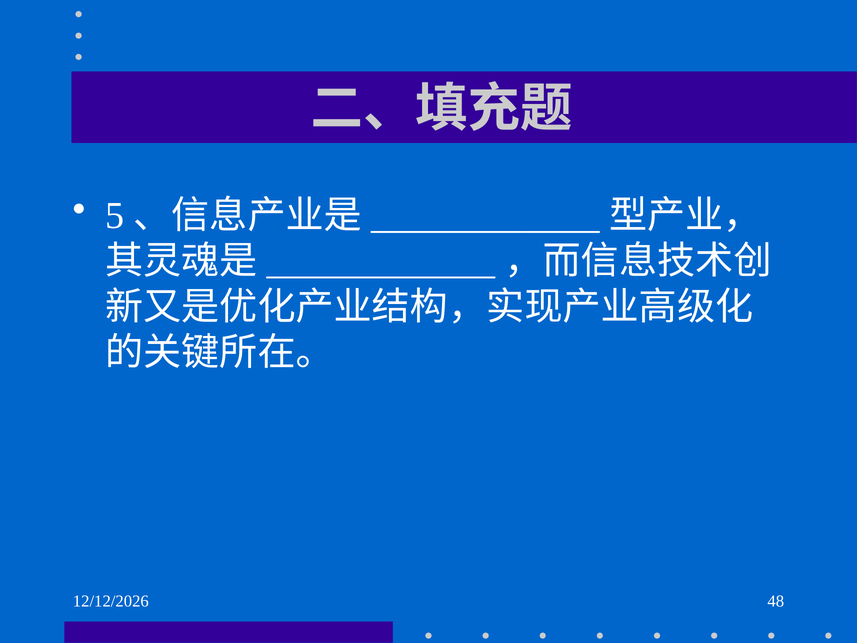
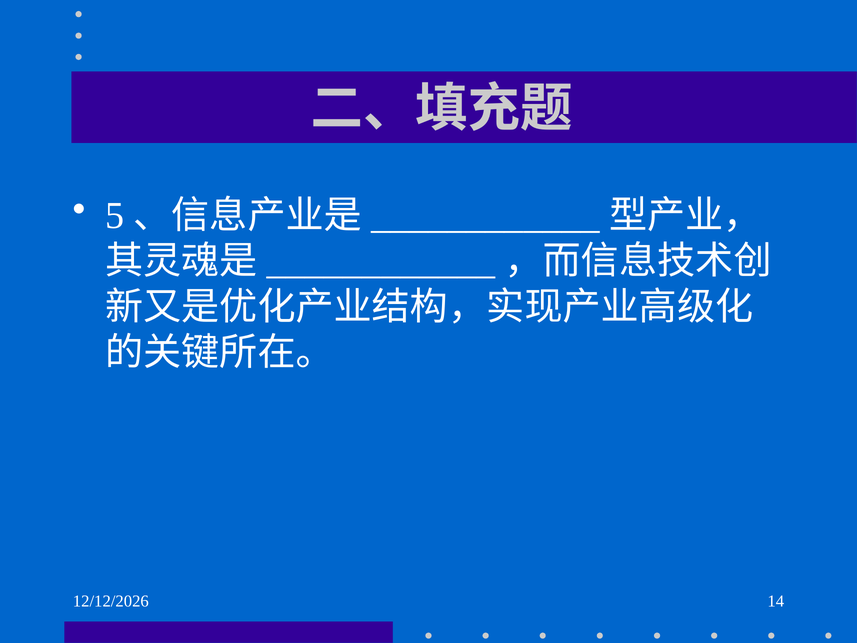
48: 48 -> 14
